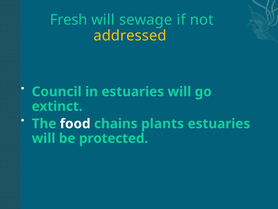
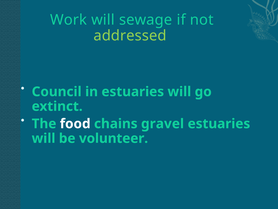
Fresh: Fresh -> Work
addressed colour: yellow -> light green
plants: plants -> gravel
protected: protected -> volunteer
